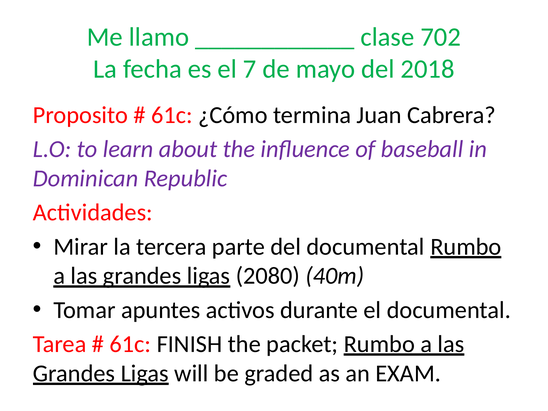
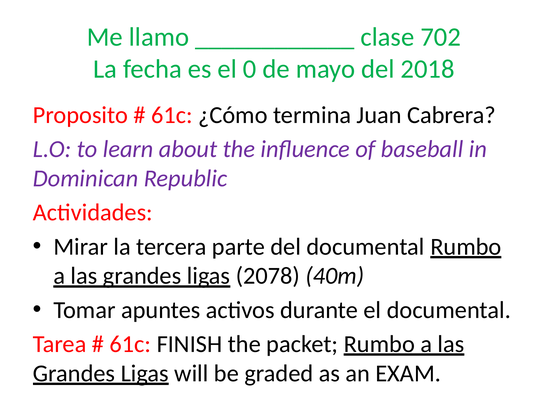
7: 7 -> 0
2080: 2080 -> 2078
